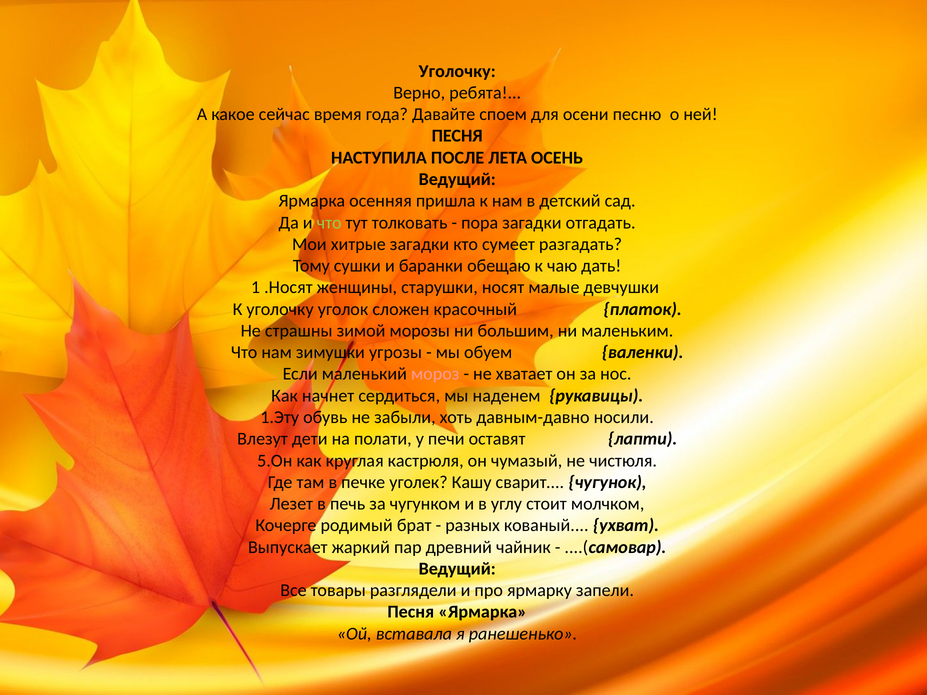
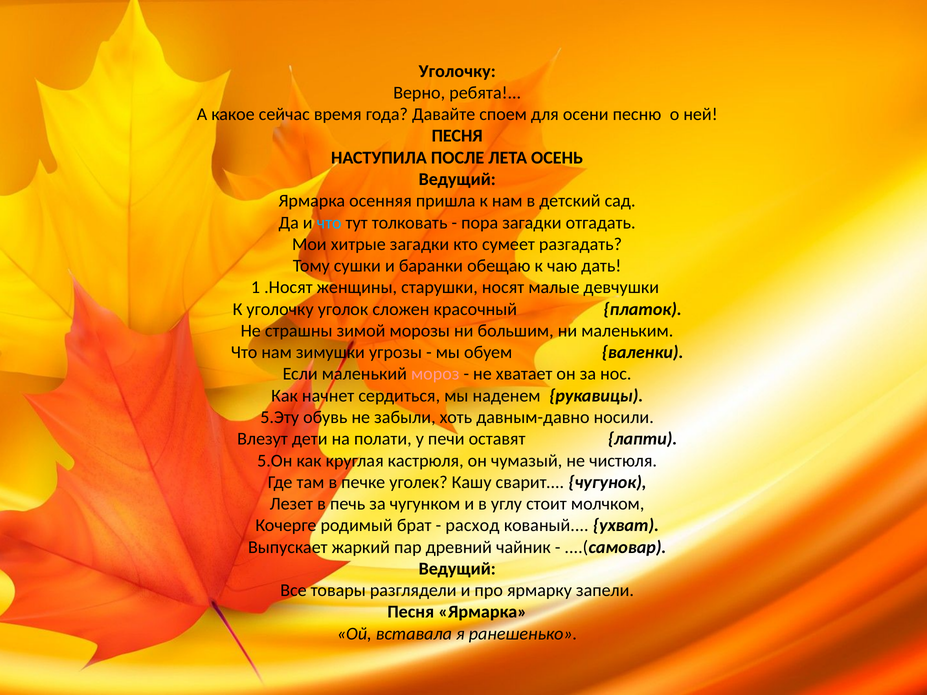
что at (329, 223) colour: light green -> light blue
1.Эту: 1.Эту -> 5.Эту
разных: разных -> расход
